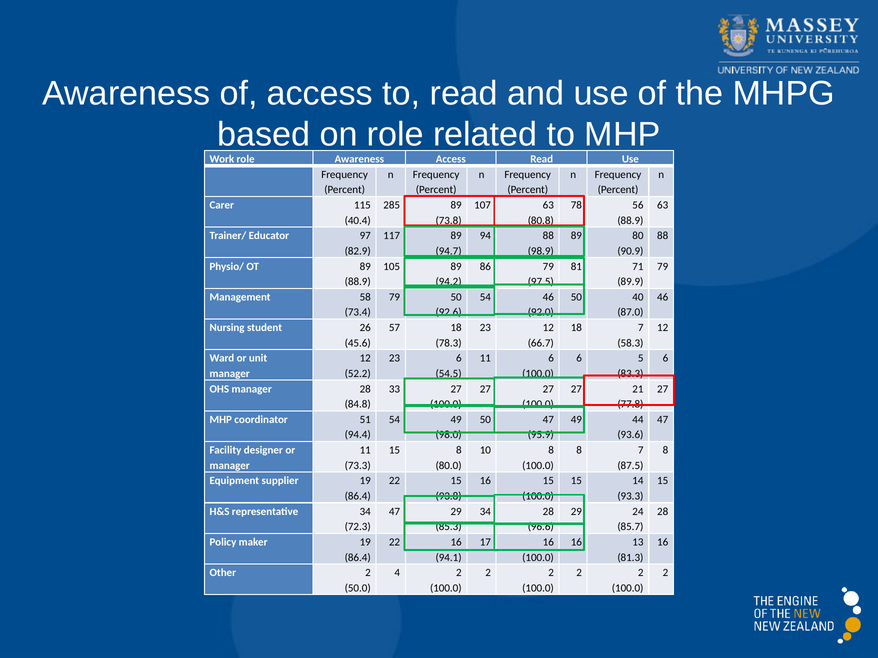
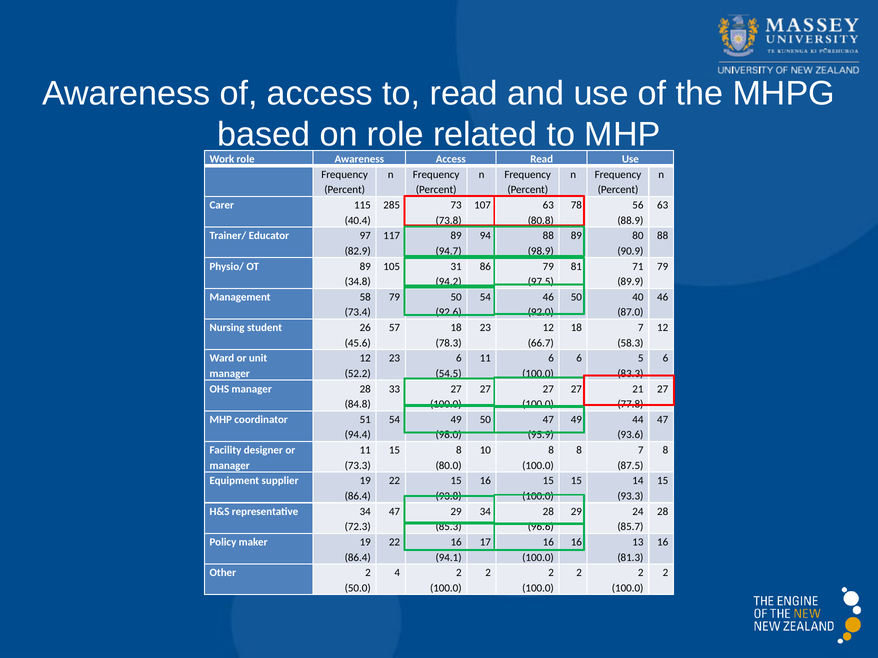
285 89: 89 -> 73
105 89: 89 -> 31
88.9 at (358, 282): 88.9 -> 34.8
